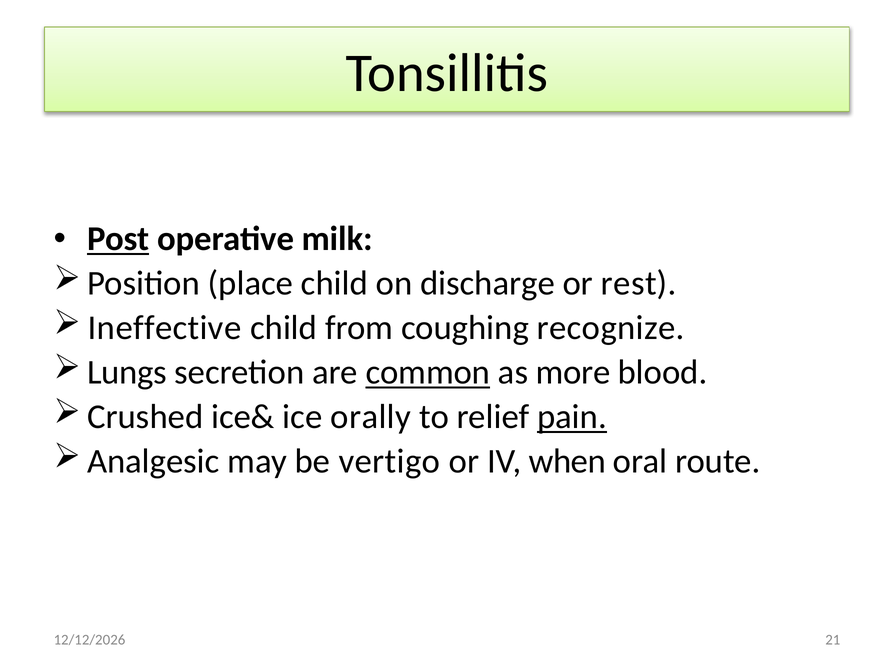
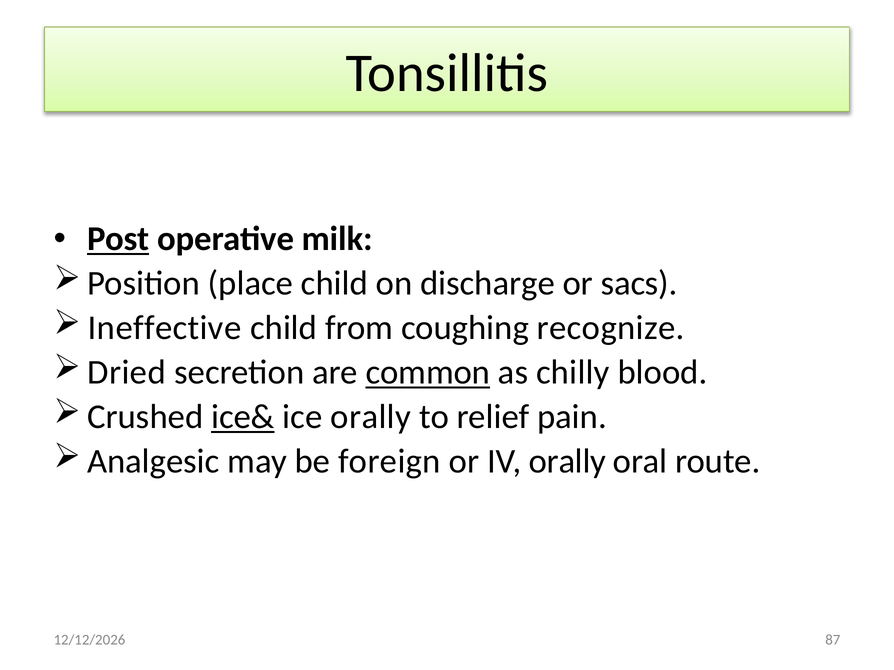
rest: rest -> sacs
Lungs: Lungs -> Dried
more: more -> chilly
ice& underline: none -> present
pain underline: present -> none
vertigo: vertigo -> foreign
IV when: when -> orally
21: 21 -> 87
